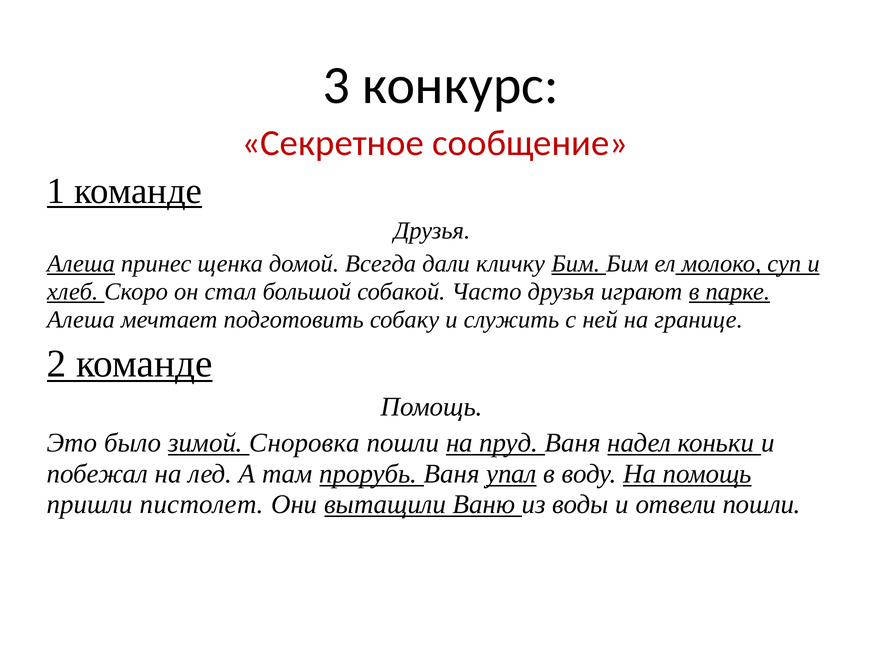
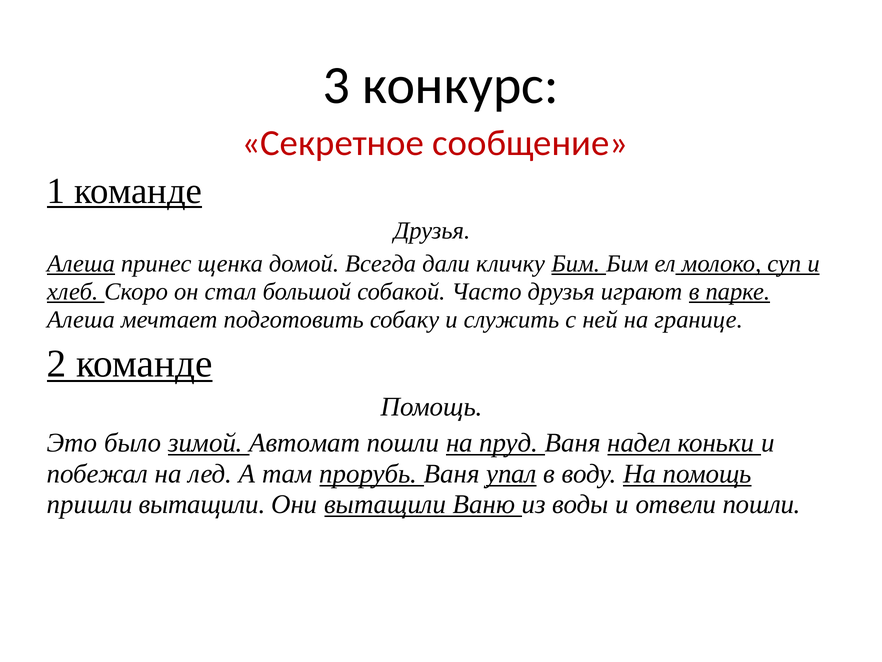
Сноровка: Сноровка -> Автомат
пришли пистолет: пистолет -> вытащили
